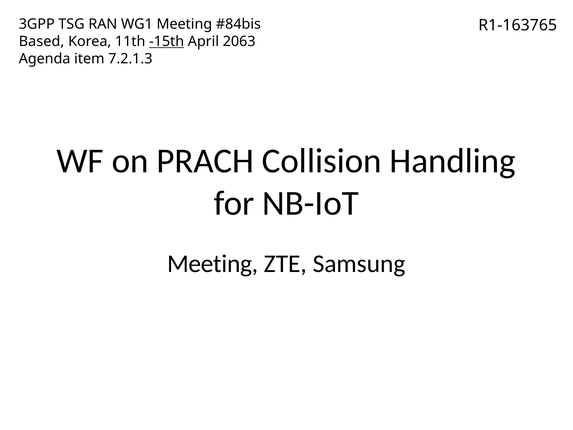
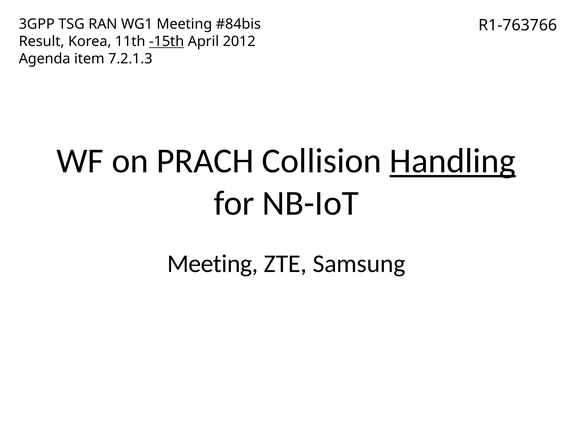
R1-163765: R1-163765 -> R1-763766
Based: Based -> Result
2063: 2063 -> 2012
Handling underline: none -> present
